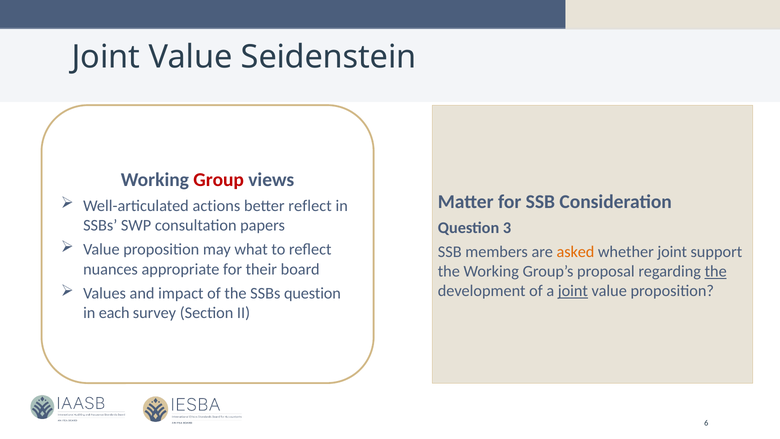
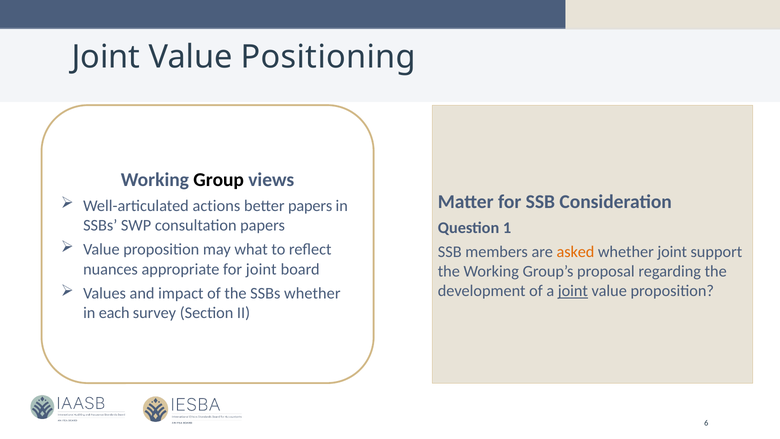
Seidenstein: Seidenstein -> Positioning
Group colour: red -> black
better reflect: reflect -> papers
3: 3 -> 1
for their: their -> joint
the at (716, 271) underline: present -> none
SSBs question: question -> whether
